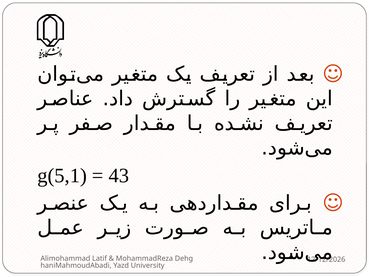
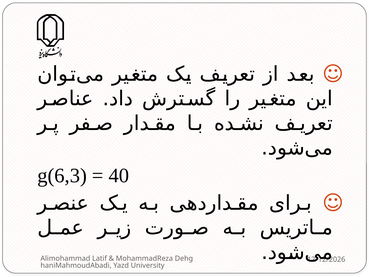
g(5,1: g(5,1 -> g(6,3
43: 43 -> 40
